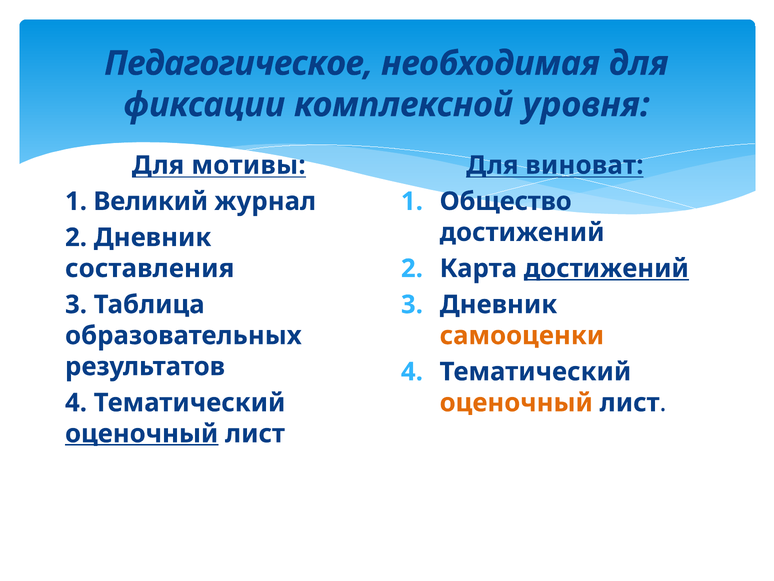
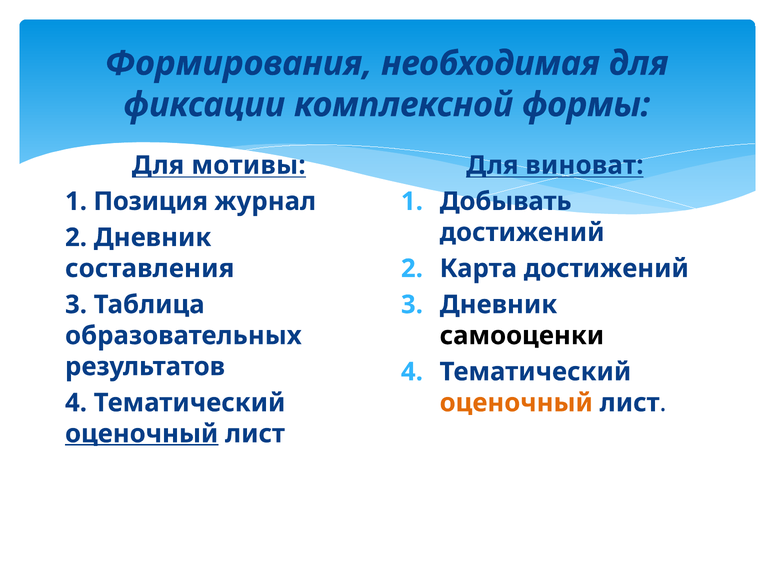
Педагогическое: Педагогическое -> Формирования
уровня: уровня -> формы
Великий: Великий -> Позиция
Общество: Общество -> Добывать
достижений at (606, 268) underline: present -> none
самооценки colour: orange -> black
